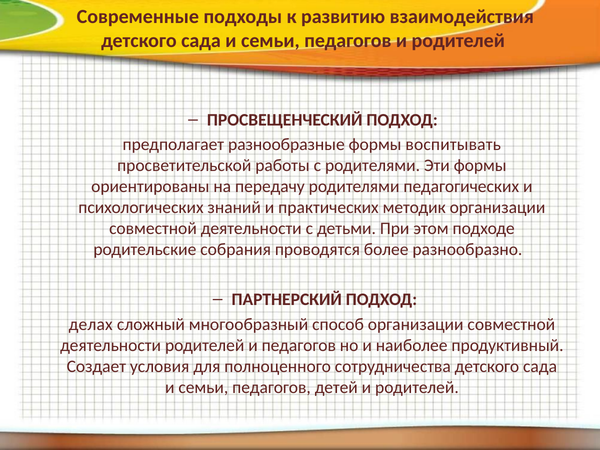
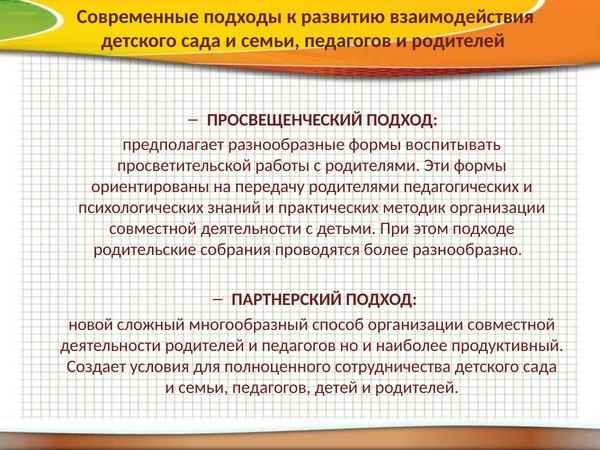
делах: делах -> новой
